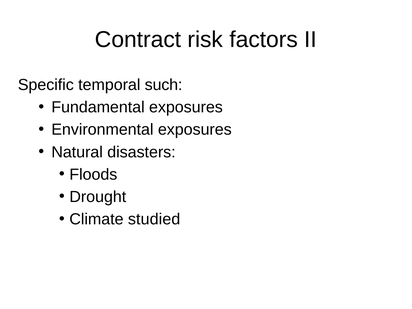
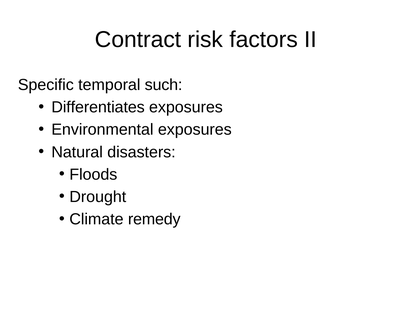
Fundamental: Fundamental -> Differentiates
studied: studied -> remedy
